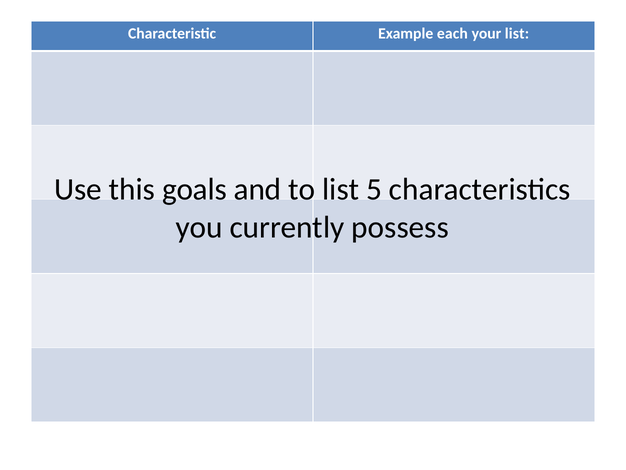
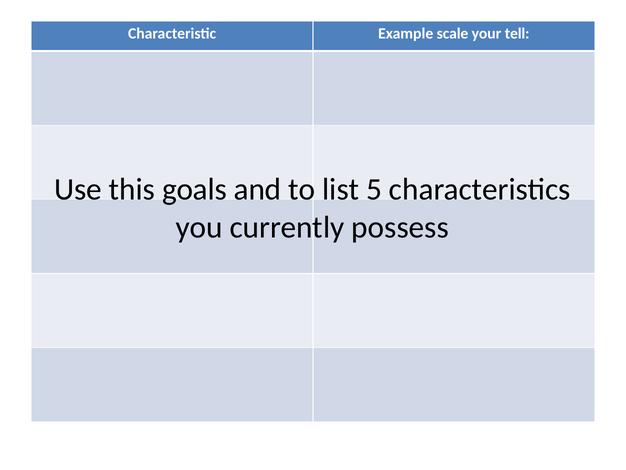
each: each -> scale
your list: list -> tell
